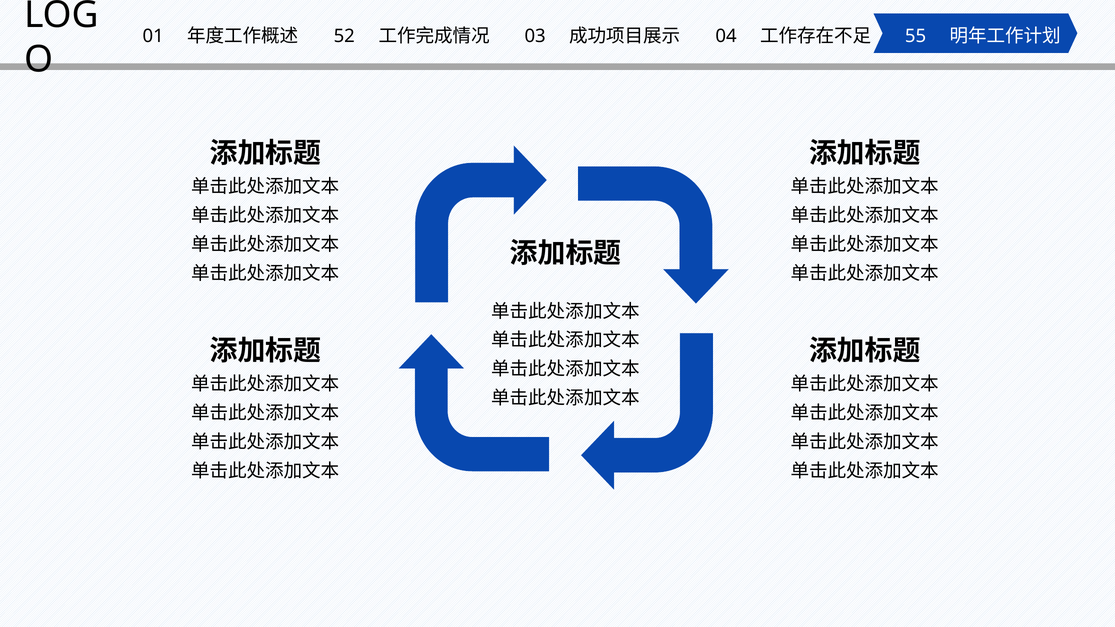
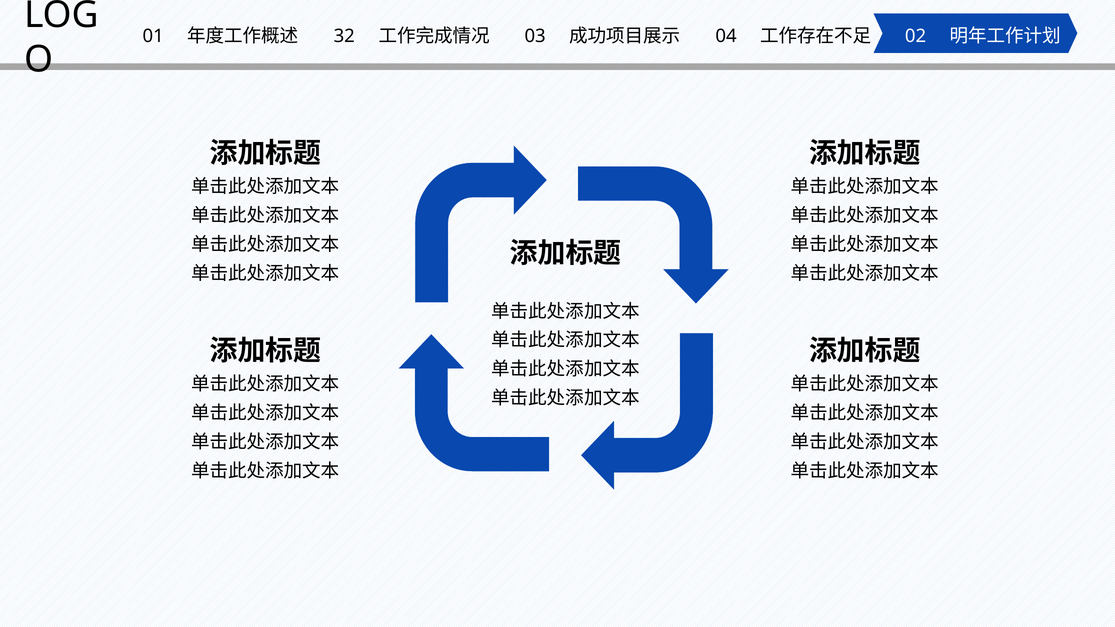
52: 52 -> 32
55: 55 -> 02
